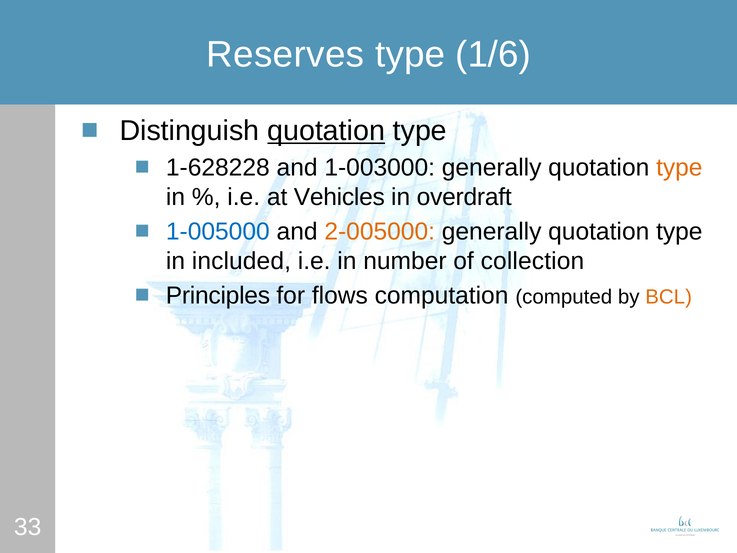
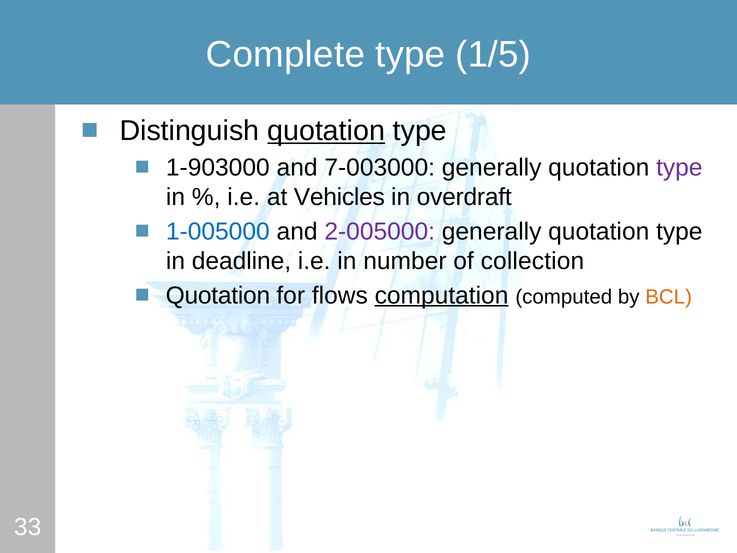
Reserves: Reserves -> Complete
1/6: 1/6 -> 1/5
1-628228: 1-628228 -> 1-903000
1-003000: 1-003000 -> 7-003000
type at (679, 168) colour: orange -> purple
2-005000 colour: orange -> purple
included: included -> deadline
Principles at (218, 295): Principles -> Quotation
computation underline: none -> present
